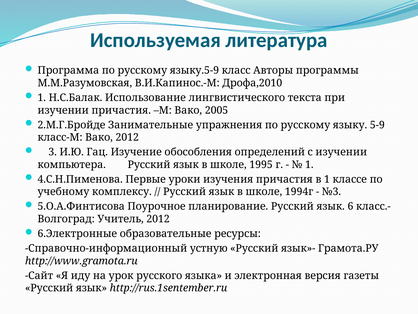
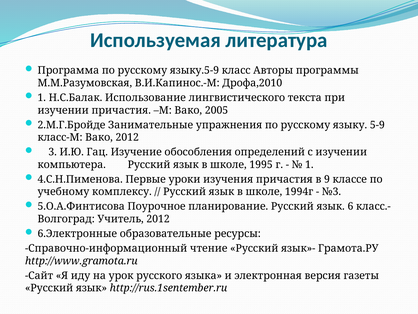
в 1: 1 -> 9
устную: устную -> чтение
